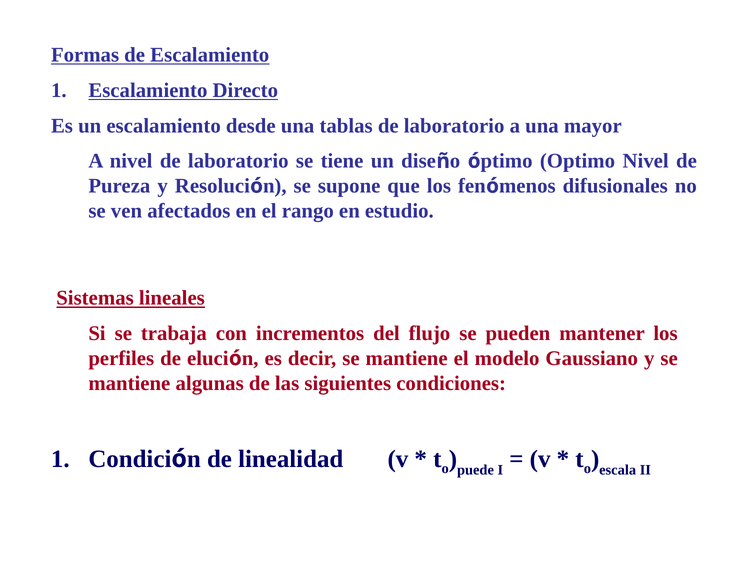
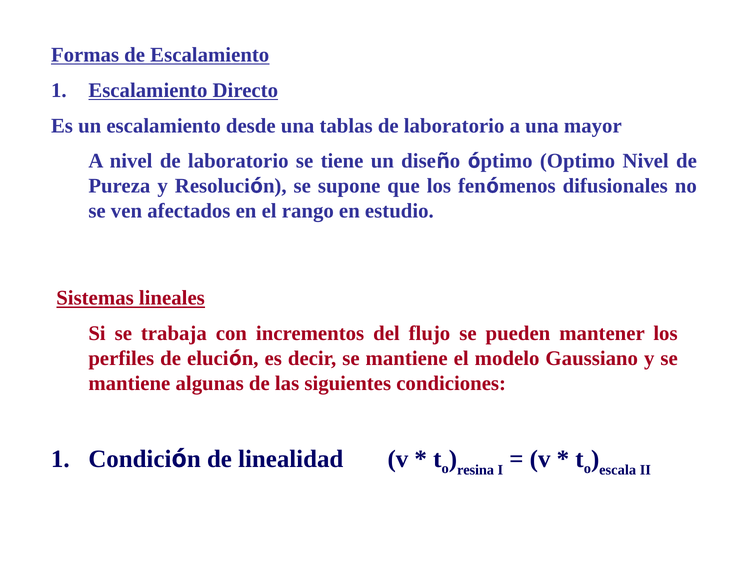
puede: puede -> resina
